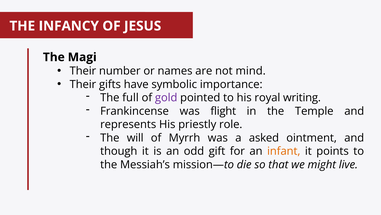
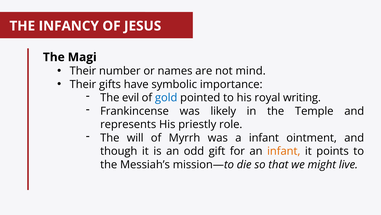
full: full -> evil
gold colour: purple -> blue
flight: flight -> likely
a asked: asked -> infant
